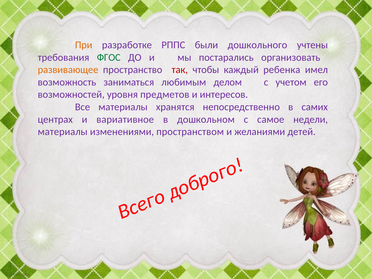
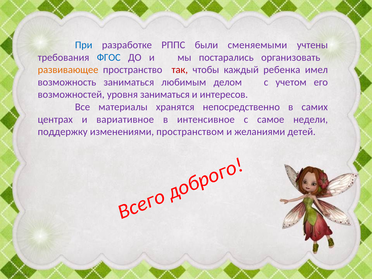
При colour: orange -> blue
дошкольного: дошкольного -> сменяемыми
ФГОС colour: green -> blue
уровня предметов: предметов -> заниматься
дошкольном: дошкольном -> интенсивное
материалы at (63, 132): материалы -> поддержку
